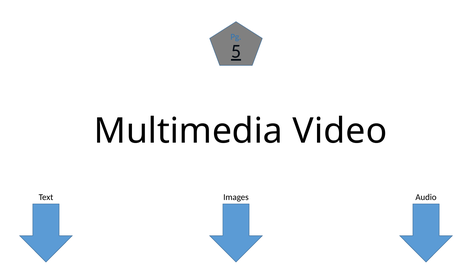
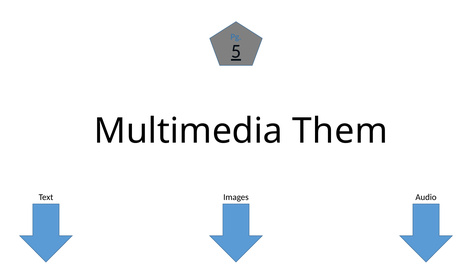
Video: Video -> Them
